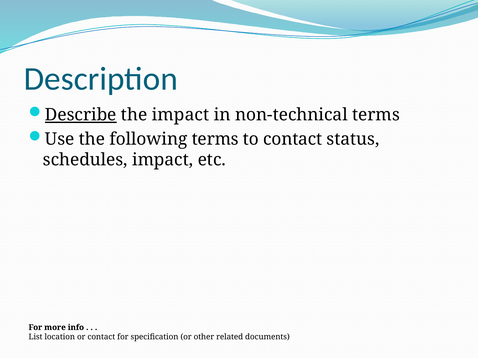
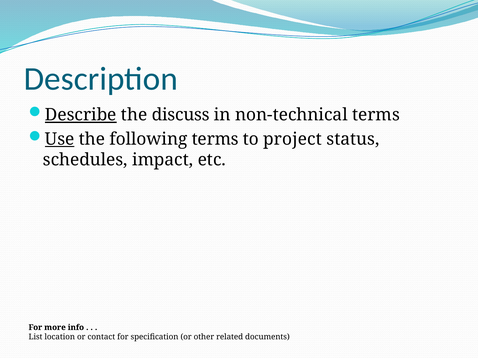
the impact: impact -> discuss
Use underline: none -> present
to contact: contact -> project
